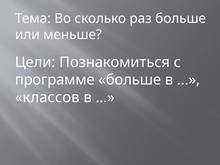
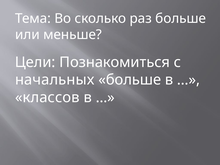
программе: программе -> начальных
